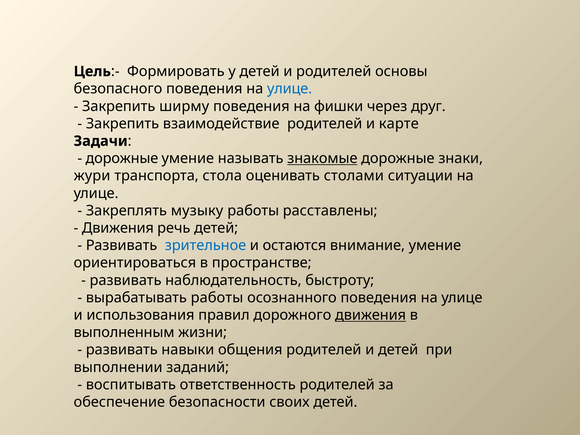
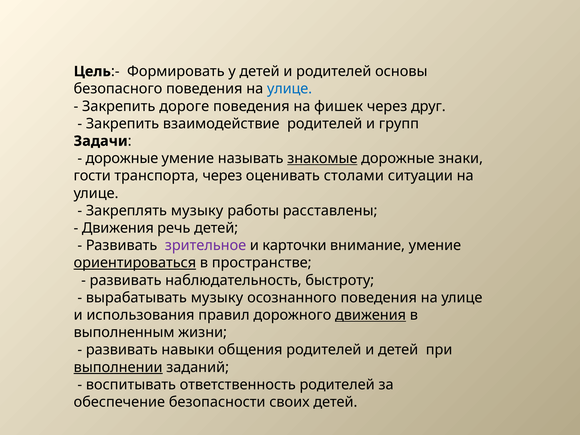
ширму: ширму -> дороге
фишки: фишки -> фишек
карте: карте -> групп
жури: жури -> гости
транспорта стола: стола -> через
зрительное colour: blue -> purple
остаются: остаются -> карточки
ориентироваться underline: none -> present
вырабатывать работы: работы -> музыку
выполнении underline: none -> present
